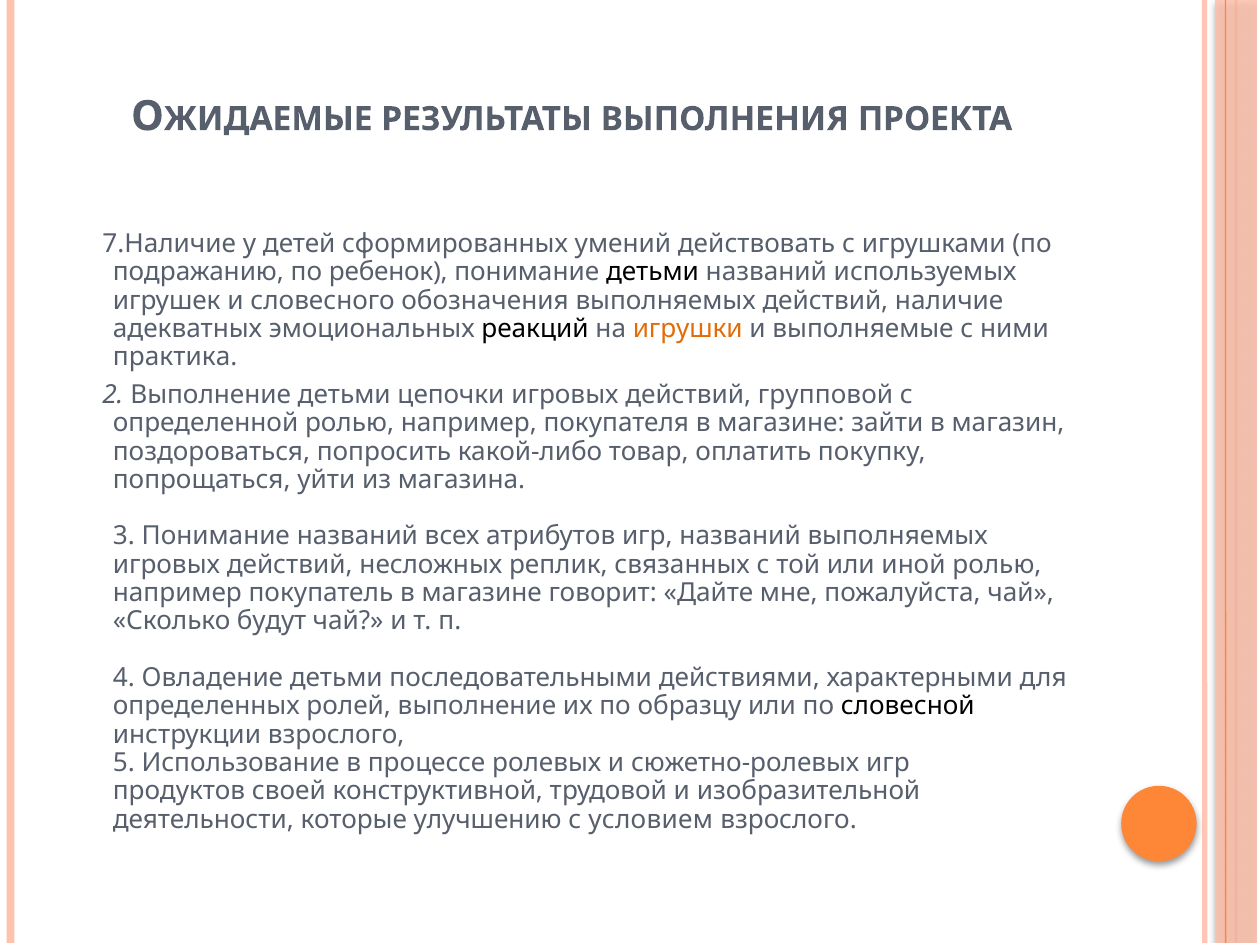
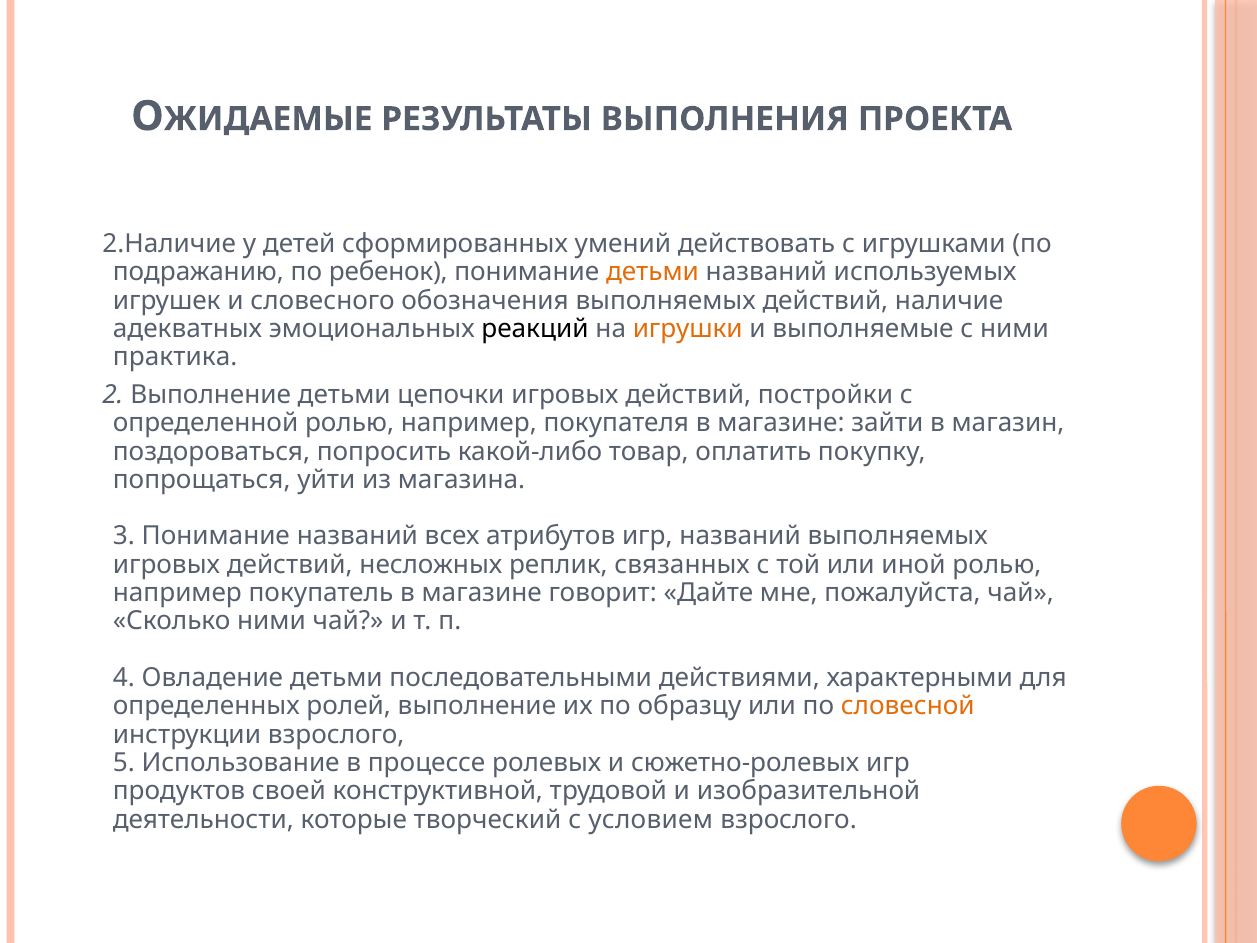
7.Наличие: 7.Наличие -> 2.Наличие
детьми at (652, 272) colour: black -> orange
групповой: групповой -> постройки
Сколько будут: будут -> ними
словесной colour: black -> orange
улучшению: улучшению -> творческий
